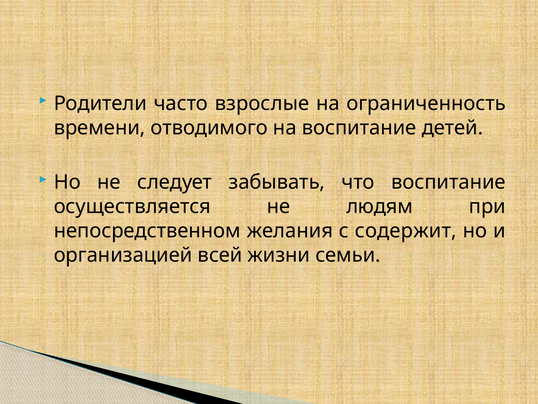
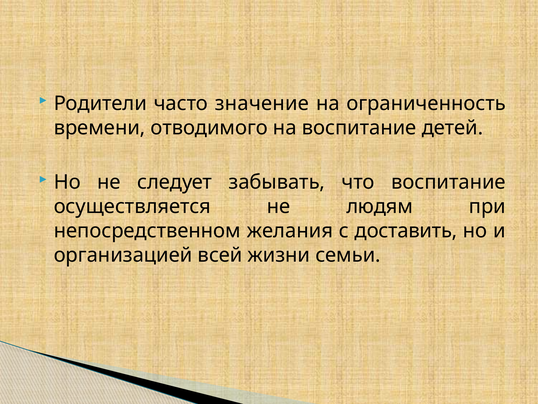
взрослые: взрослые -> значение
содержит: содержит -> доставить
